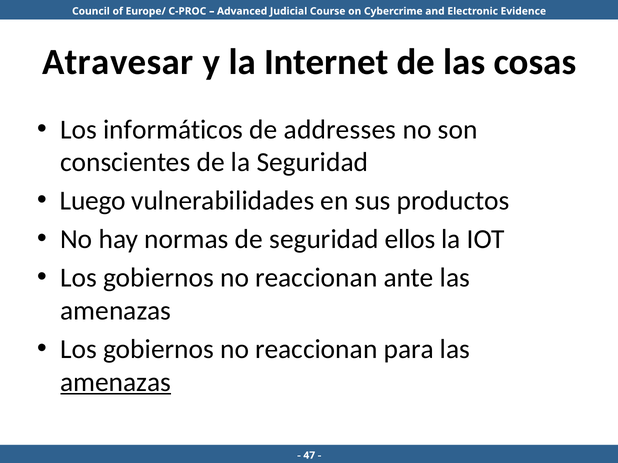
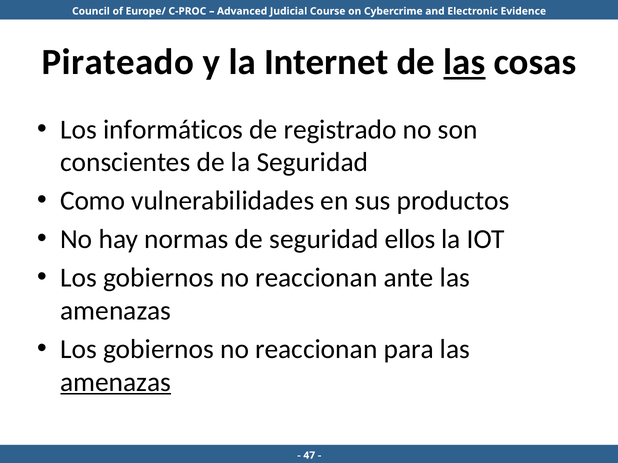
Atravesar: Atravesar -> Pirateado
las at (464, 62) underline: none -> present
addresses: addresses -> registrado
Luego: Luego -> Como
